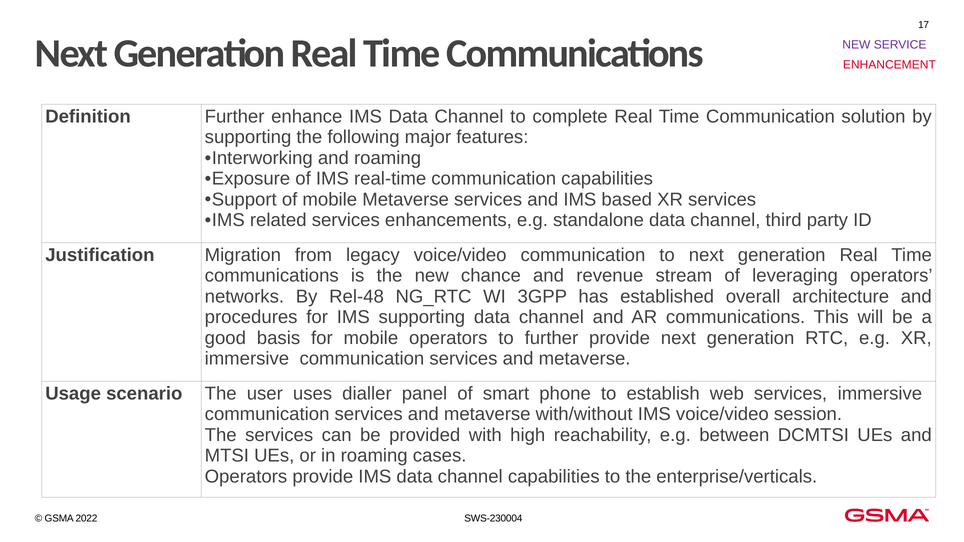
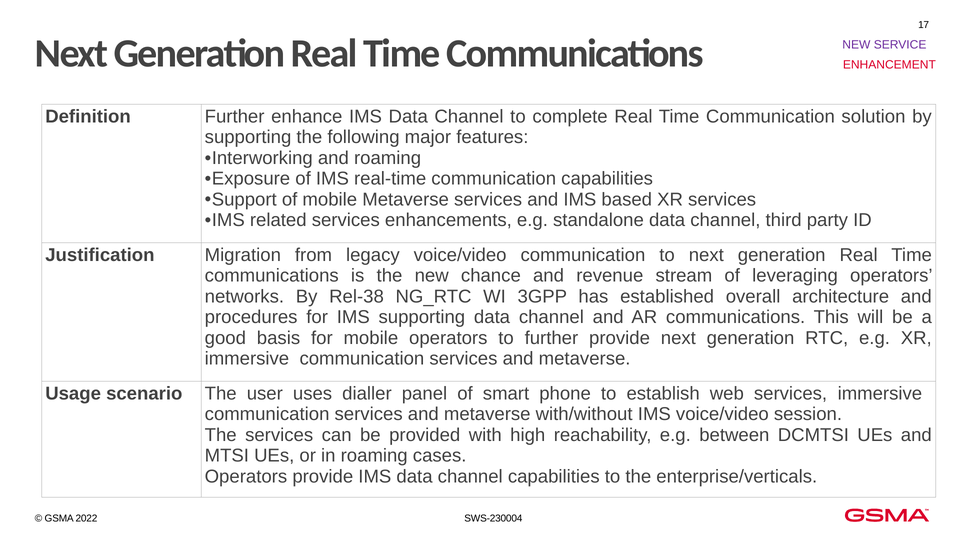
Rel-48: Rel-48 -> Rel-38
